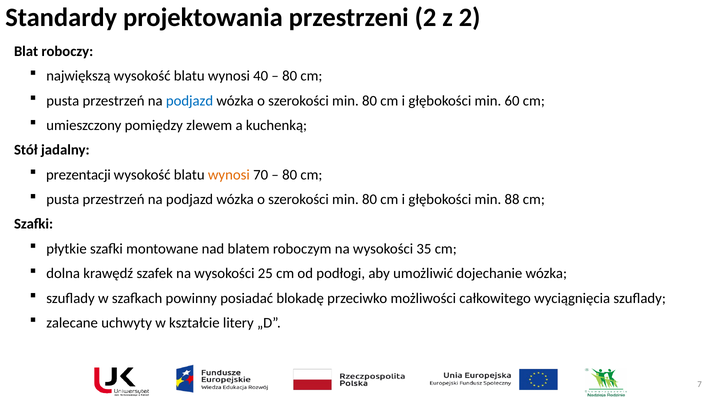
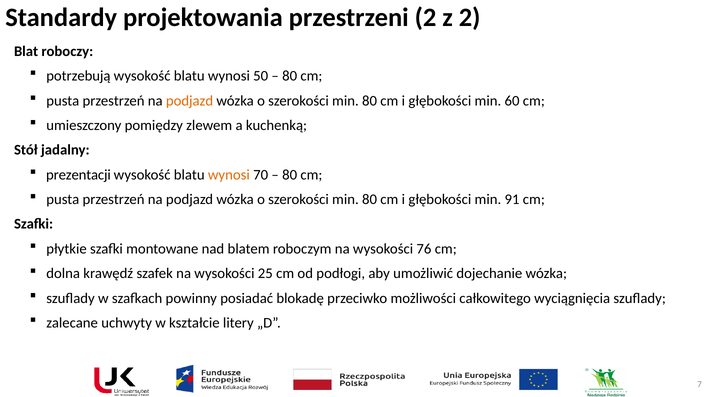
największą: największą -> potrzebują
40: 40 -> 50
podjazd at (190, 101) colour: blue -> orange
88: 88 -> 91
35: 35 -> 76
